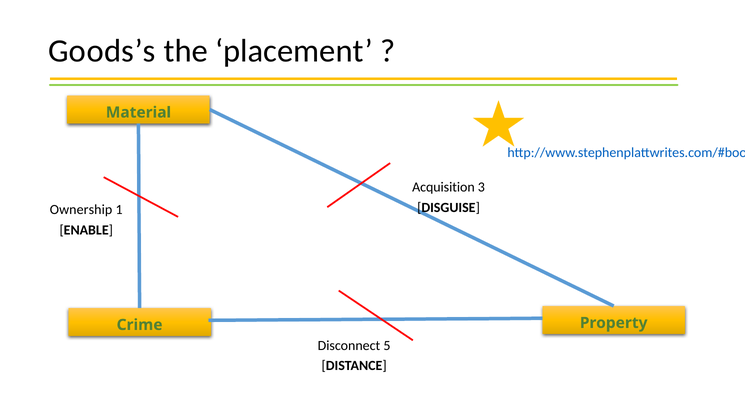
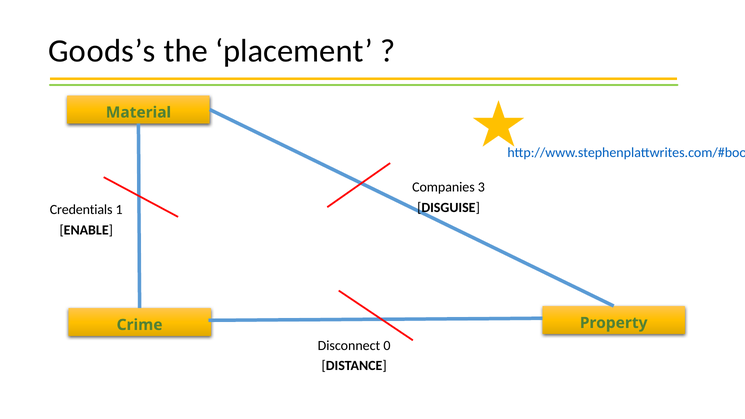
Acquisition: Acquisition -> Companies
Ownership: Ownership -> Credentials
5: 5 -> 0
